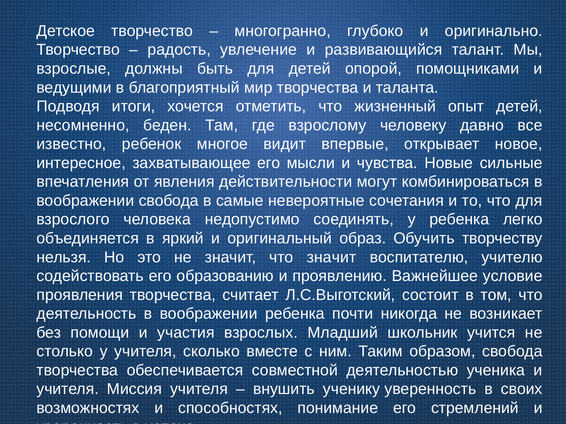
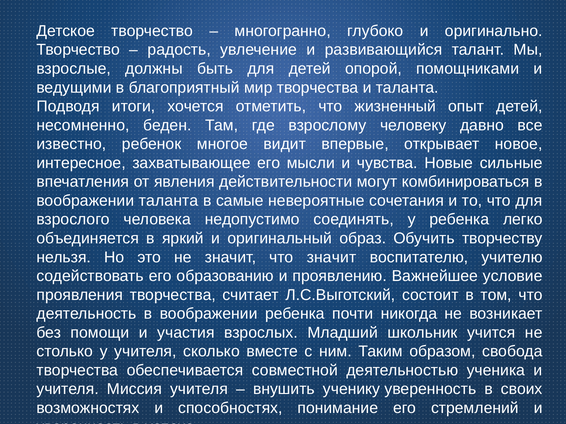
воображении свобода: свобода -> таланта
